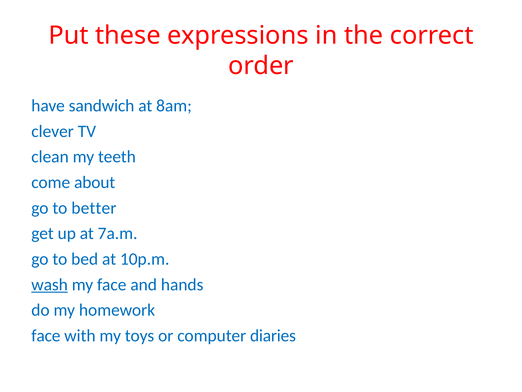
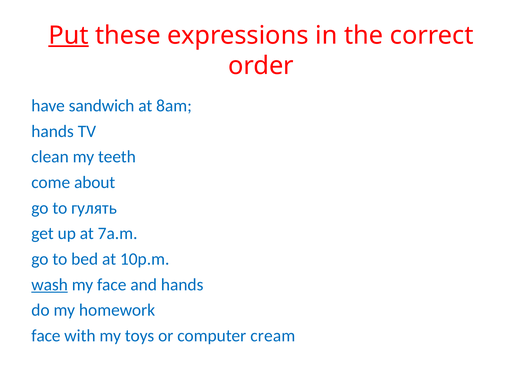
Put underline: none -> present
clever at (53, 131): clever -> hands
better: better -> гулять
diaries: diaries -> cream
